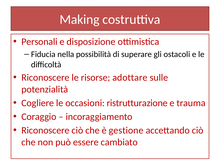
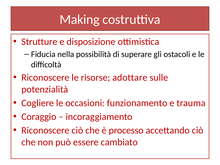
Personali: Personali -> Strutture
ristrutturazione: ristrutturazione -> funzionamento
gestione: gestione -> processo
